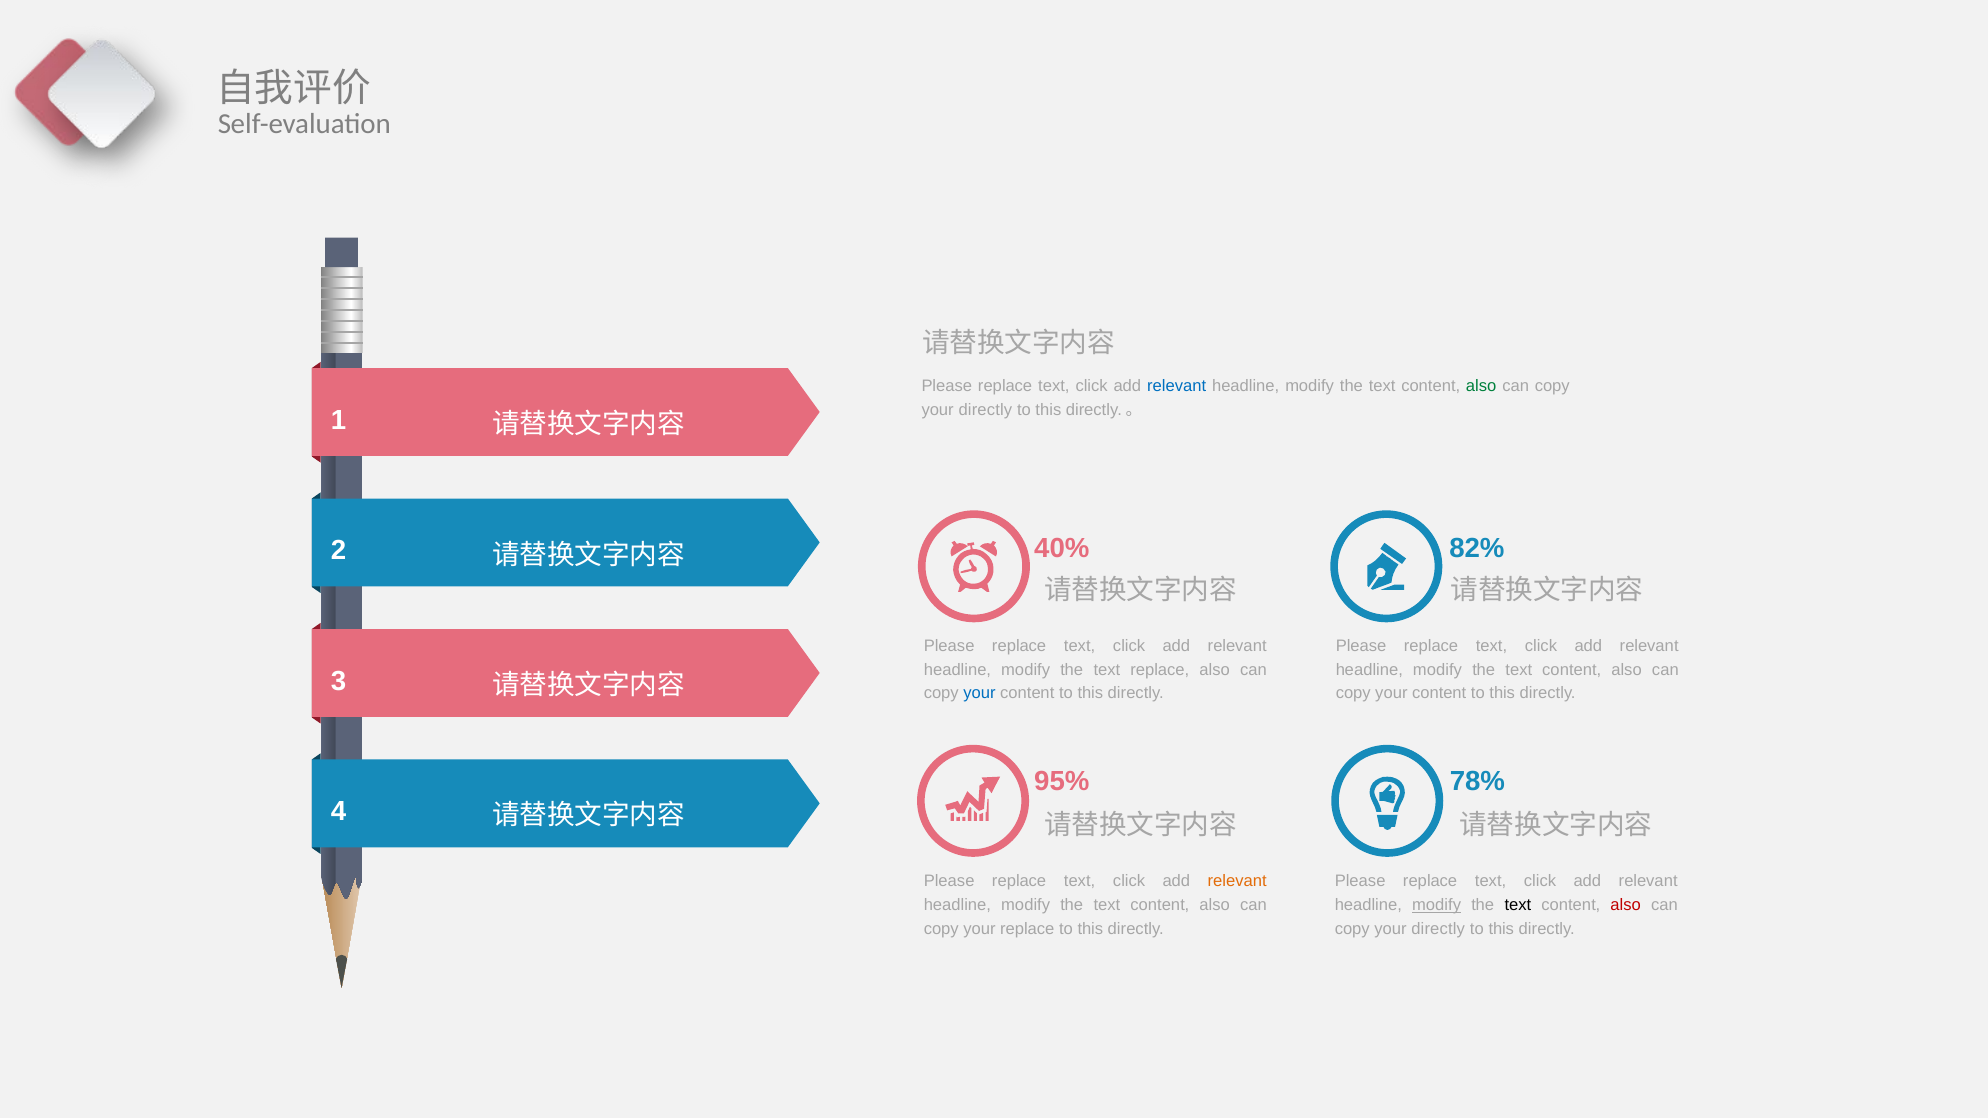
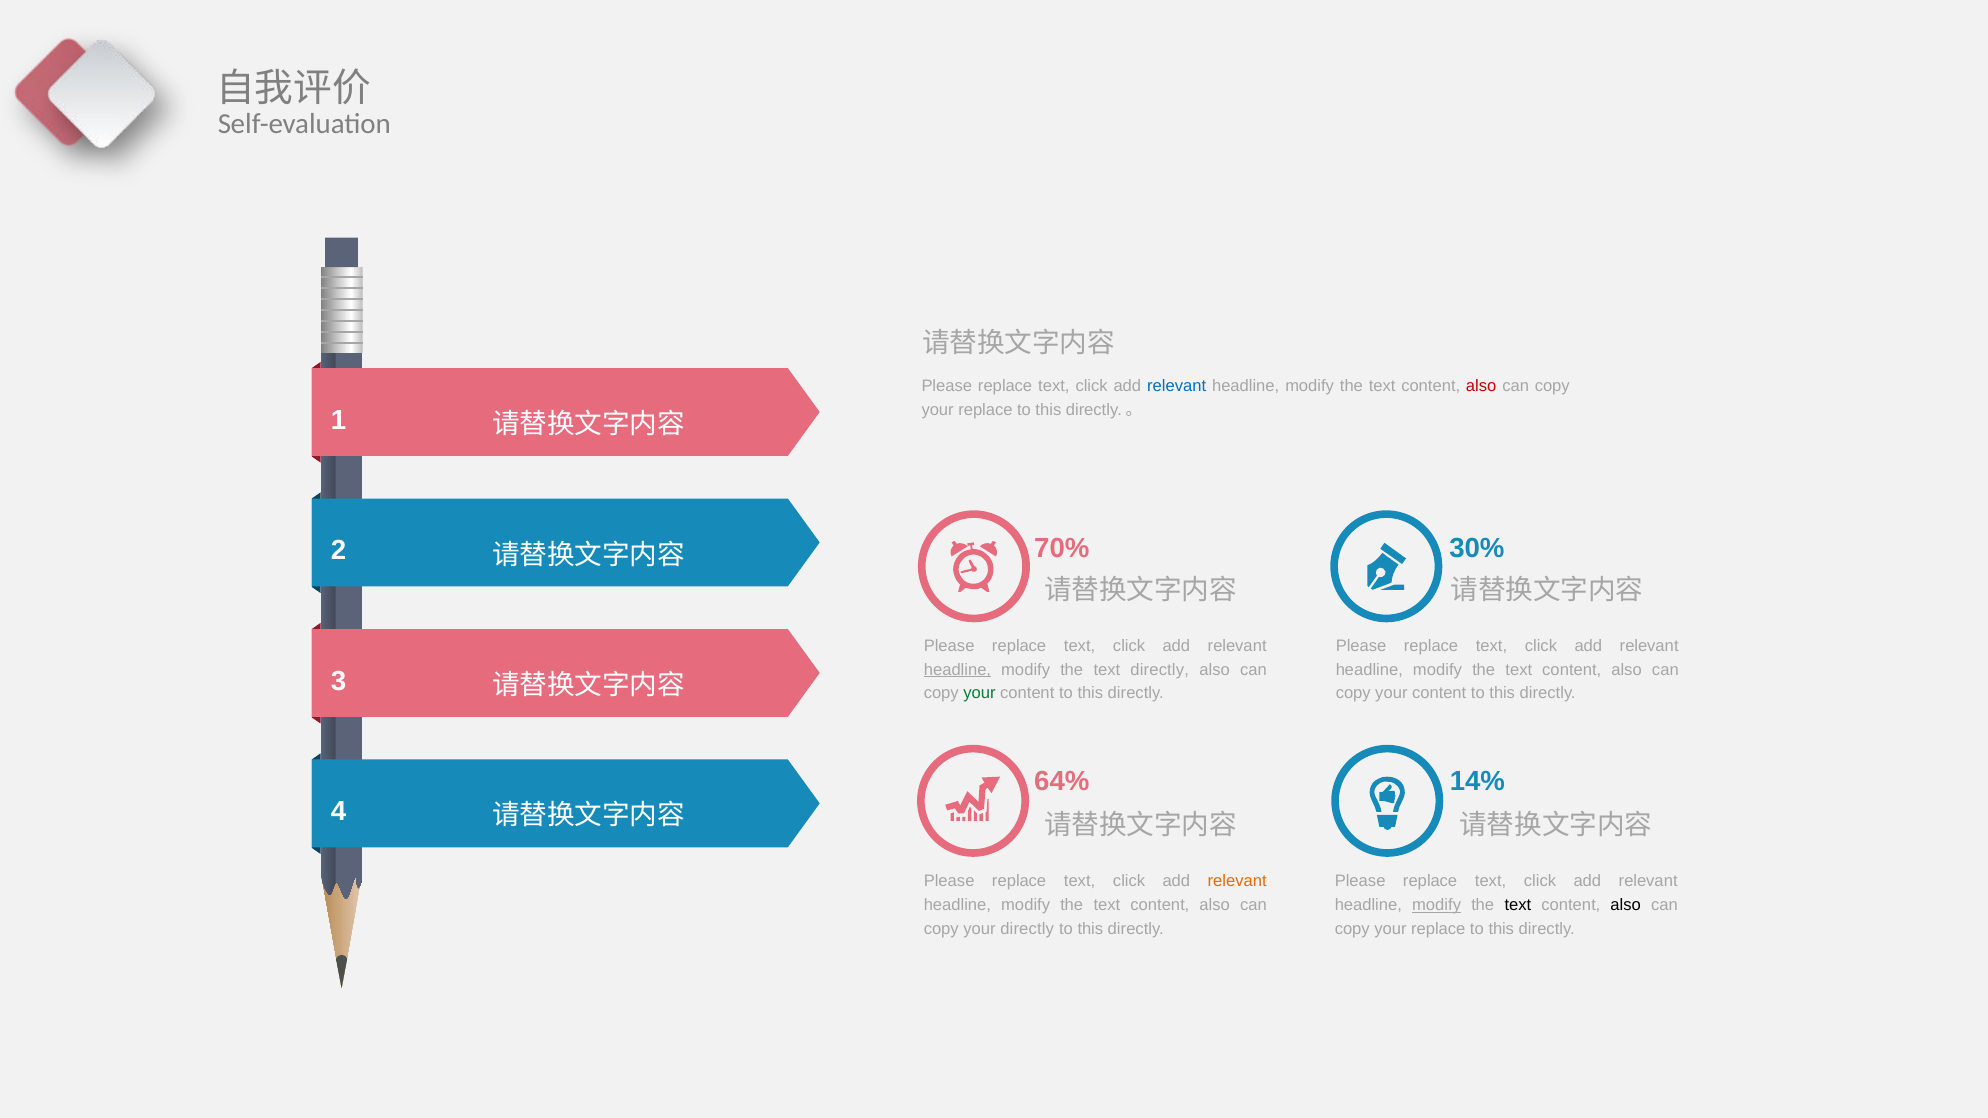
also at (1481, 386) colour: green -> red
directly at (985, 410): directly -> replace
40%: 40% -> 70%
82%: 82% -> 30%
headline at (957, 670) underline: none -> present
text replace: replace -> directly
your at (979, 694) colour: blue -> green
95%: 95% -> 64%
78%: 78% -> 14%
also at (1626, 905) colour: red -> black
your replace: replace -> directly
directly at (1438, 929): directly -> replace
